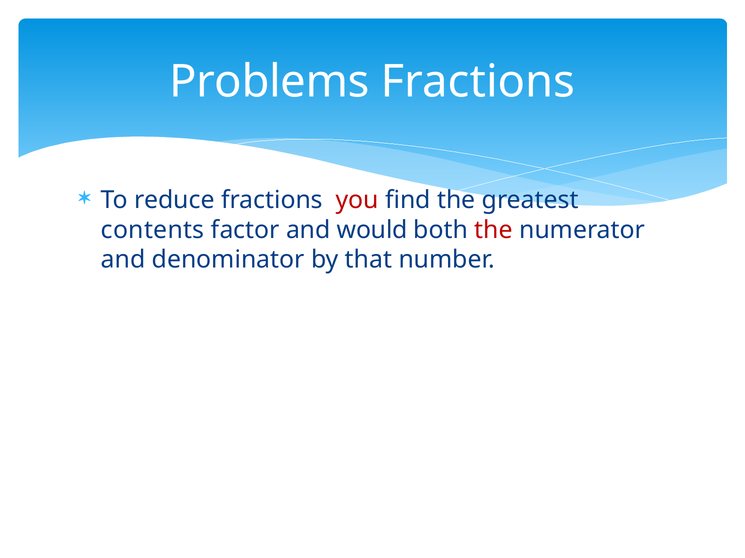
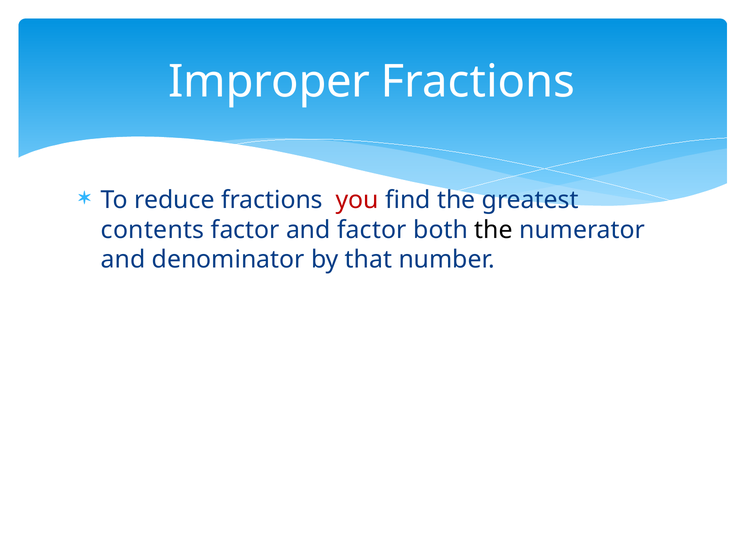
Problems: Problems -> Improper
and would: would -> factor
the at (494, 230) colour: red -> black
